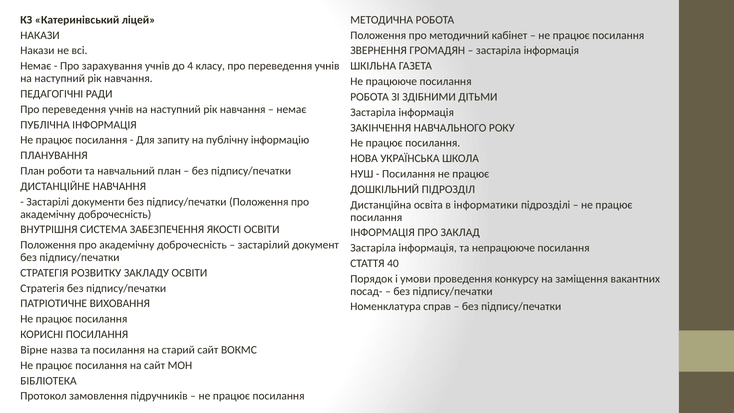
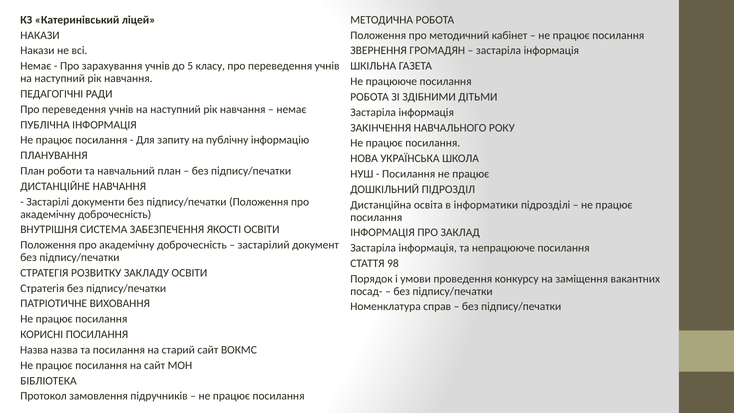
4: 4 -> 5
40: 40 -> 98
Вірне at (34, 350): Вірне -> Назва
